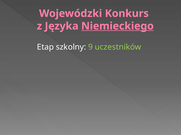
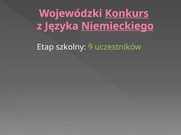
Konkurs underline: none -> present
